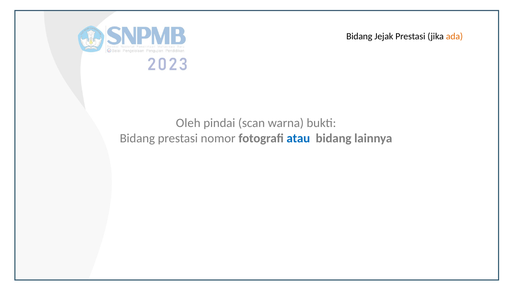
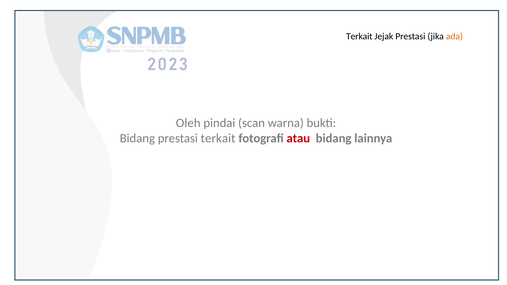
Bidang at (359, 37): Bidang -> Terkait
prestasi nomor: nomor -> terkait
atau colour: blue -> red
